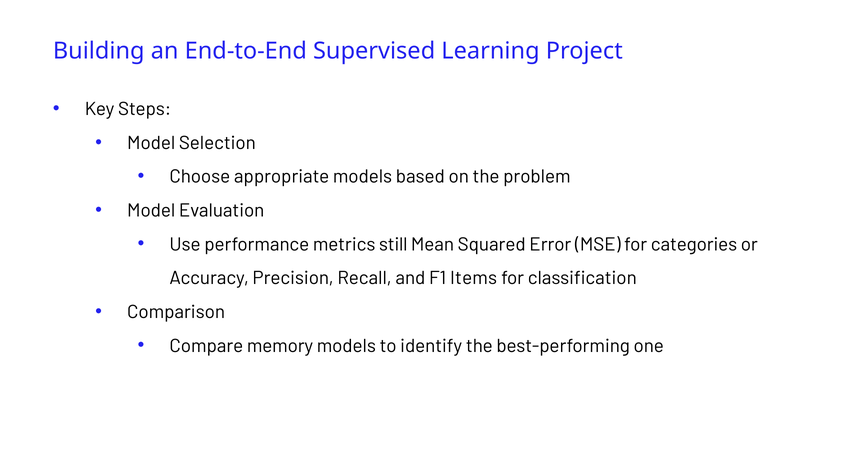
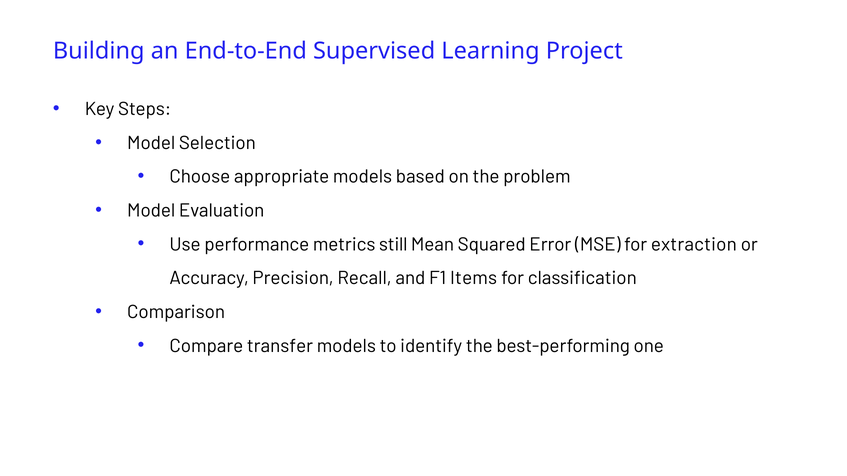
categories: categories -> extraction
memory: memory -> transfer
